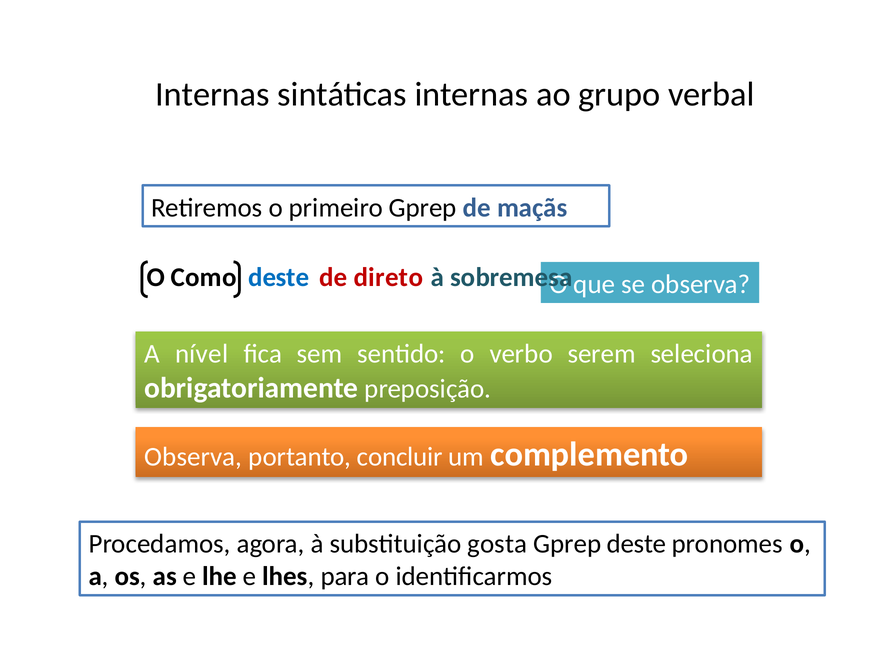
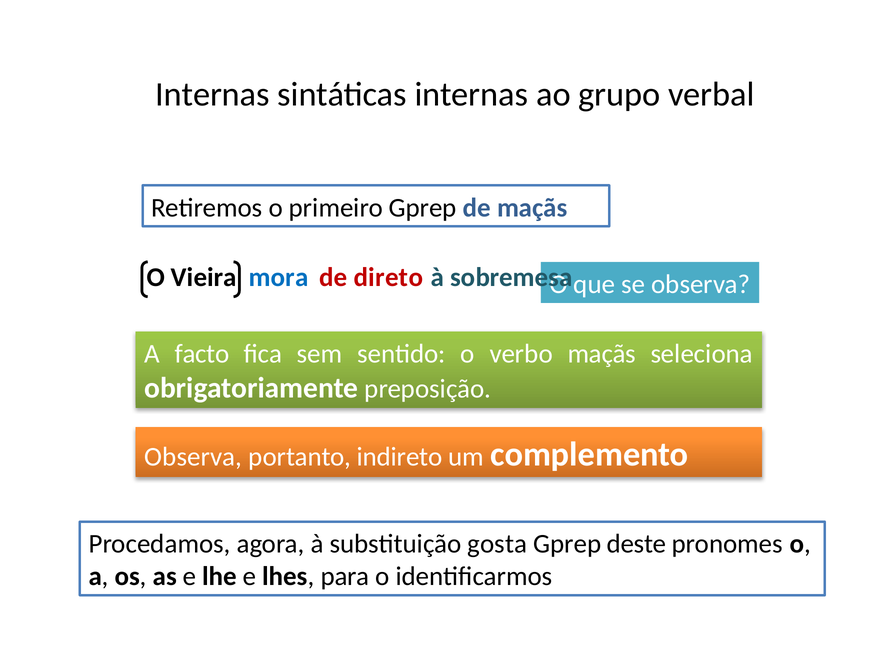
deste at (279, 277): deste -> mora
Como: Como -> Vieira
nível: nível -> facto
verbo serem: serem -> maçãs
concluir: concluir -> indireto
